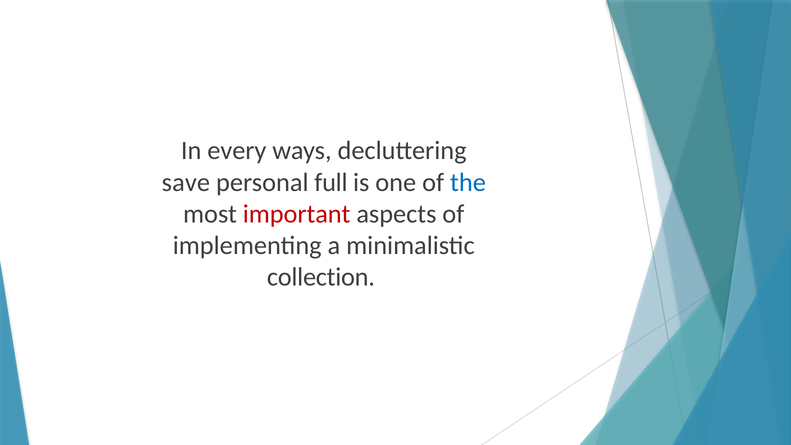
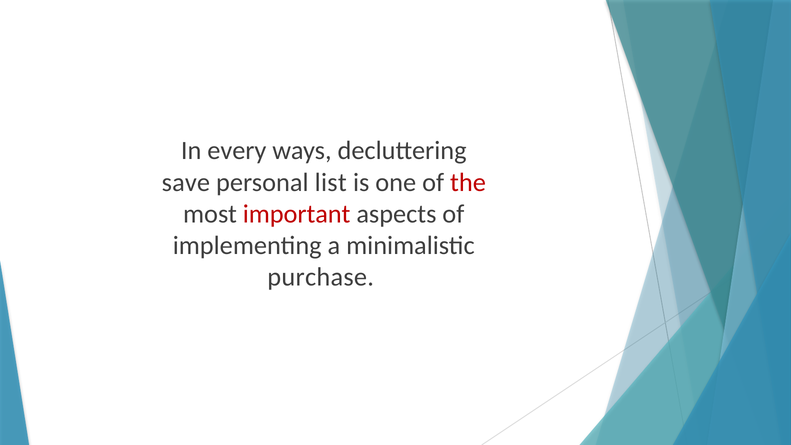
full: full -> list
the colour: blue -> red
collection: collection -> purchase
